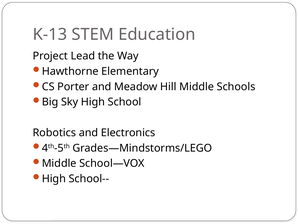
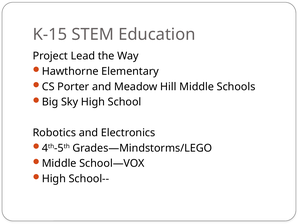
K-13: K-13 -> K-15
